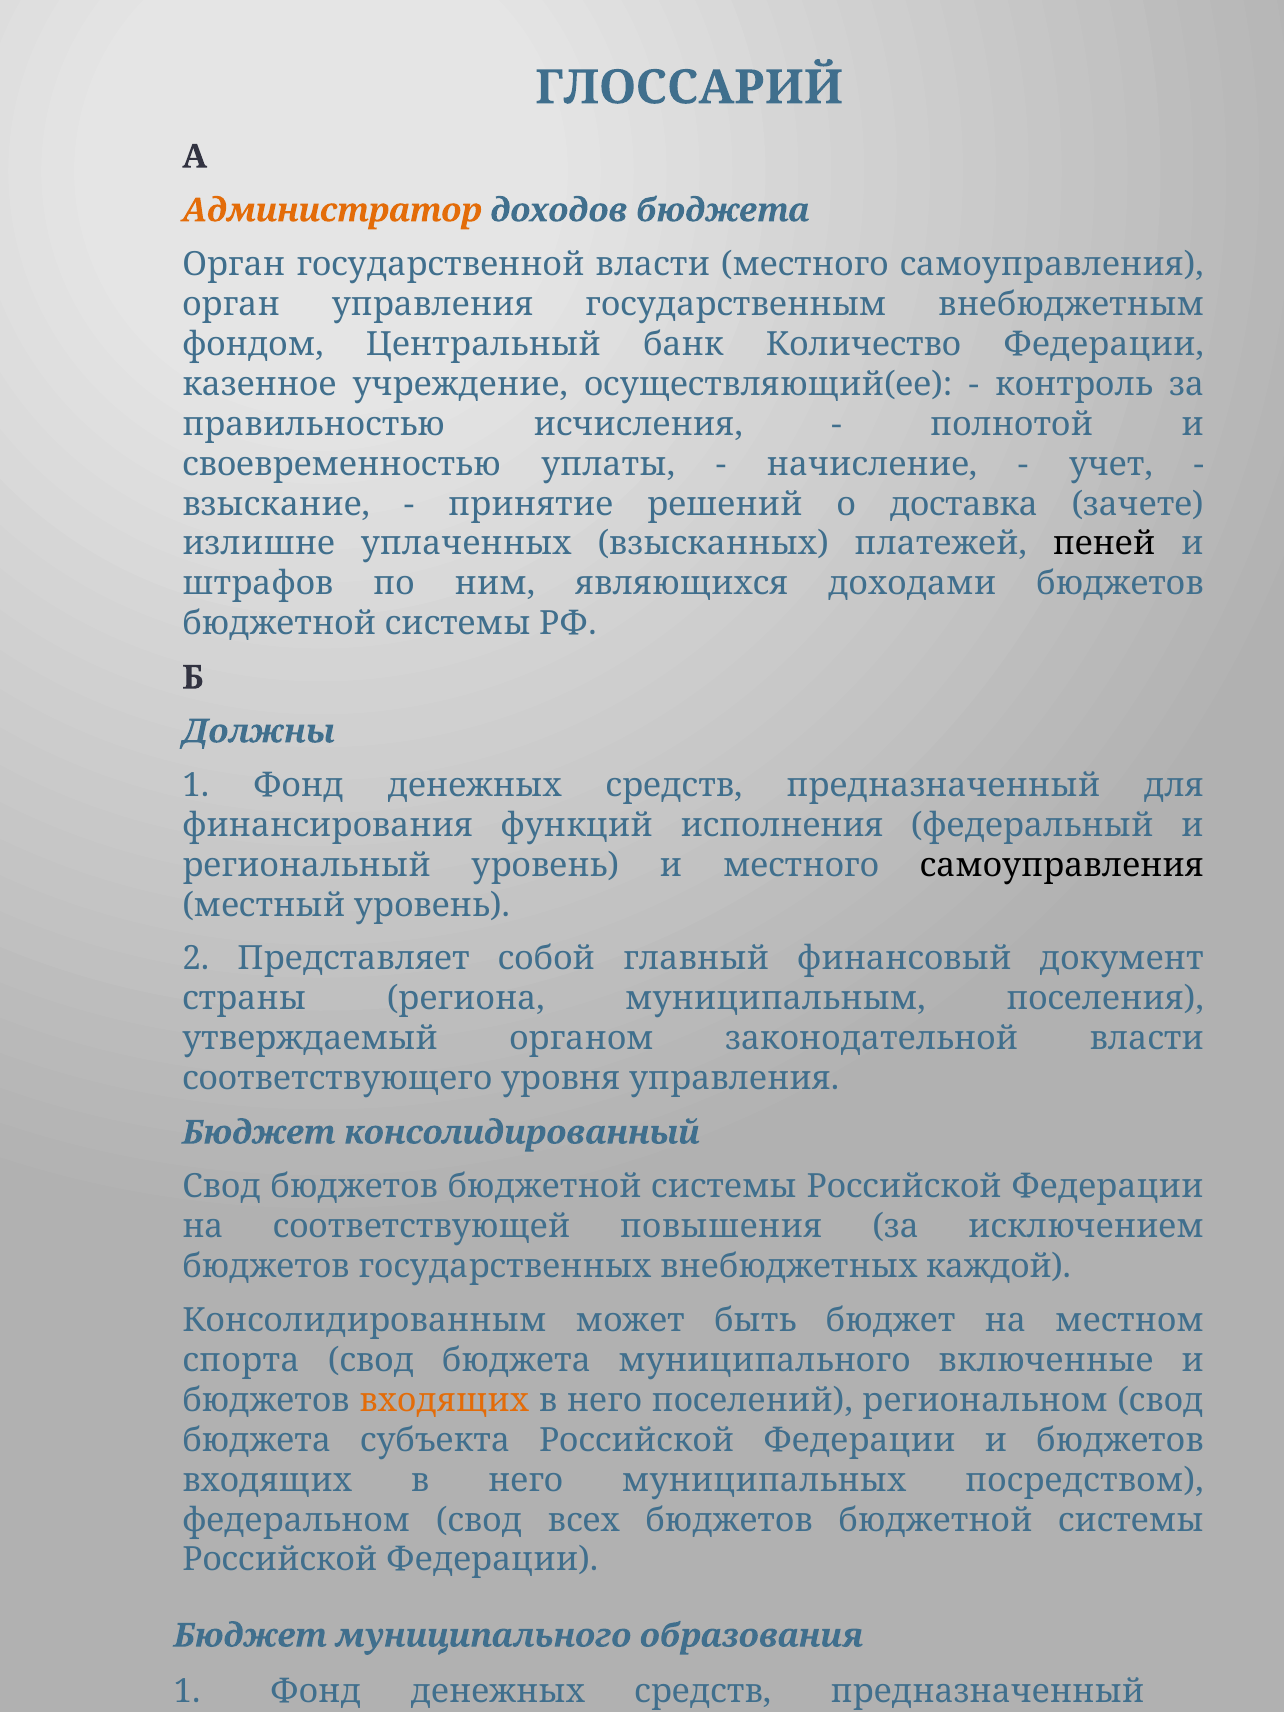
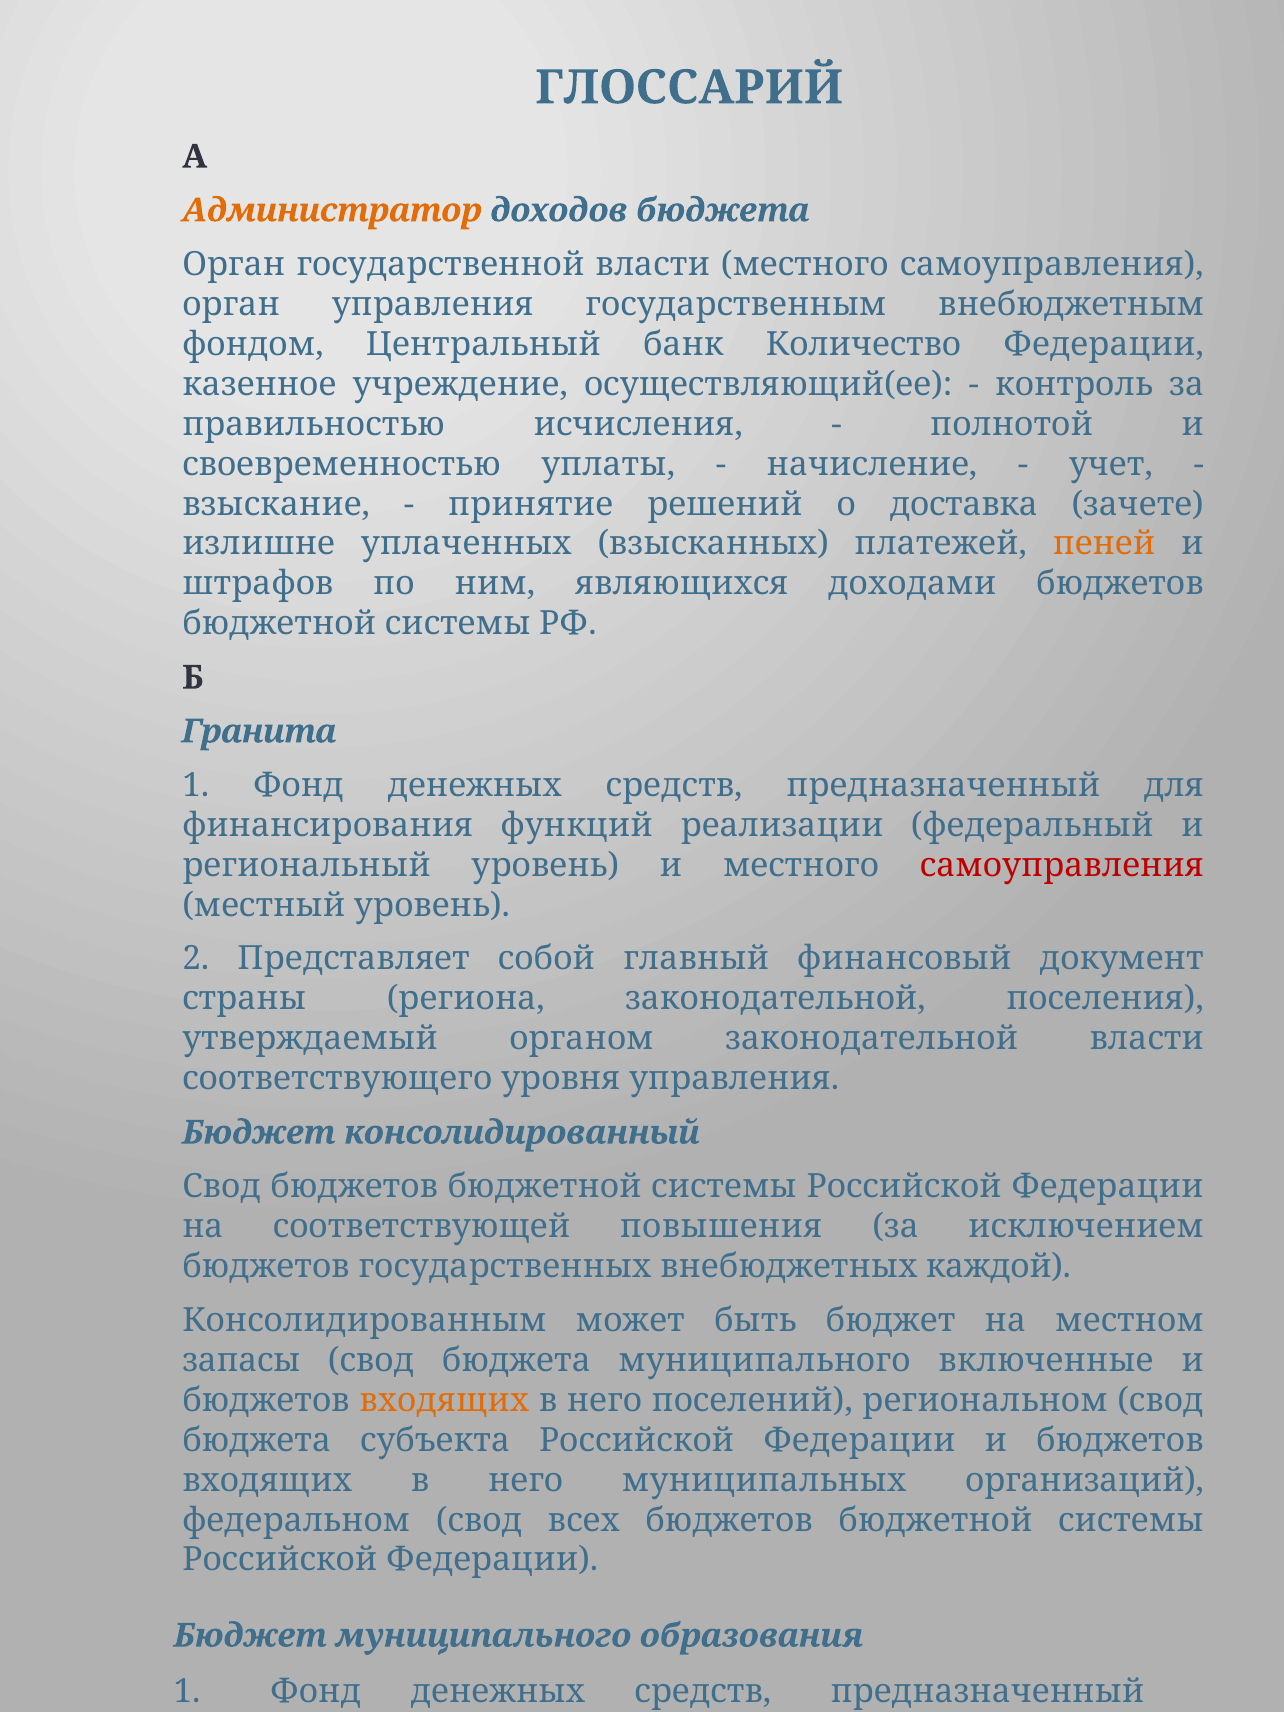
пеней colour: black -> orange
Должны: Должны -> Гранита
исполнения: исполнения -> реализации
самоуправления at (1062, 865) colour: black -> red
региона муниципальным: муниципальным -> законодательной
спорта: спорта -> запасы
посредством: посредством -> организаций
